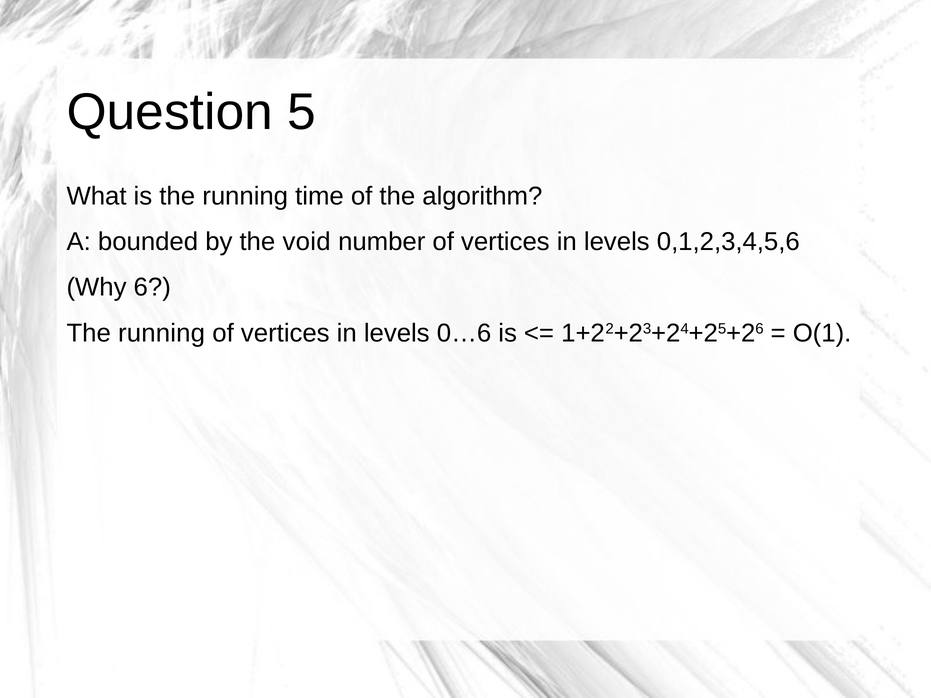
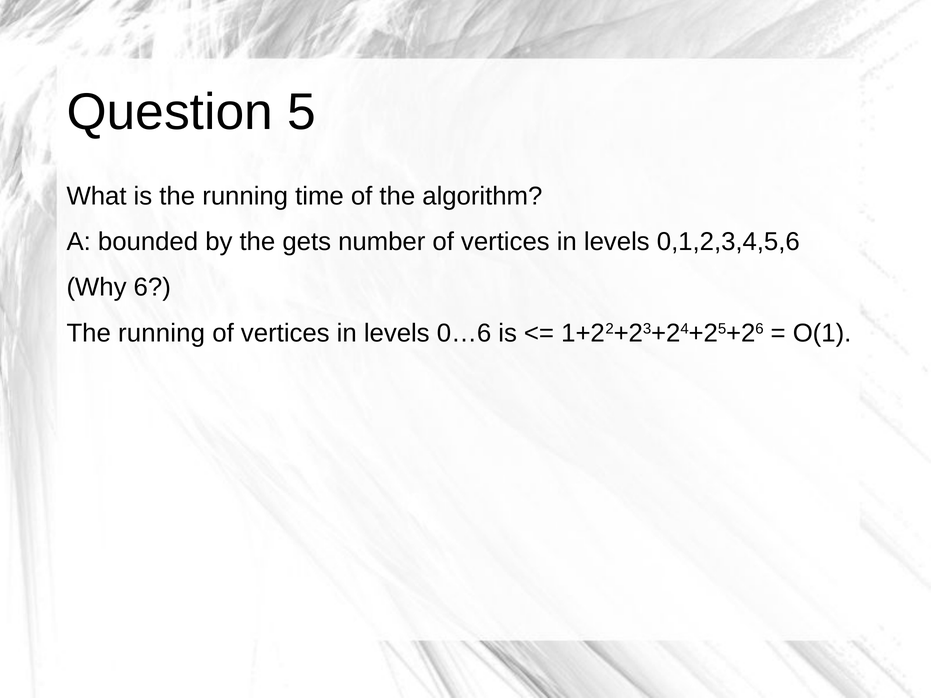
void: void -> gets
